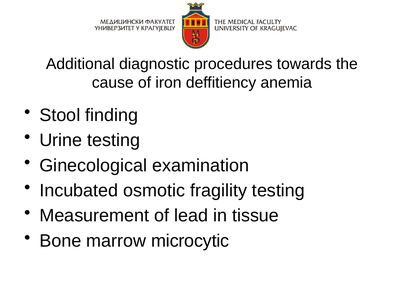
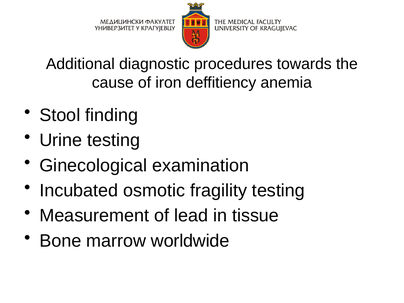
microcytic: microcytic -> worldwide
